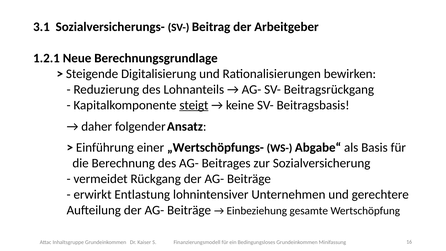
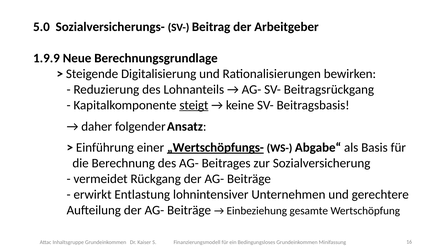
3.1: 3.1 -> 5.0
1.2.1: 1.2.1 -> 1.9.9
„Wertschöpfungs- underline: none -> present
